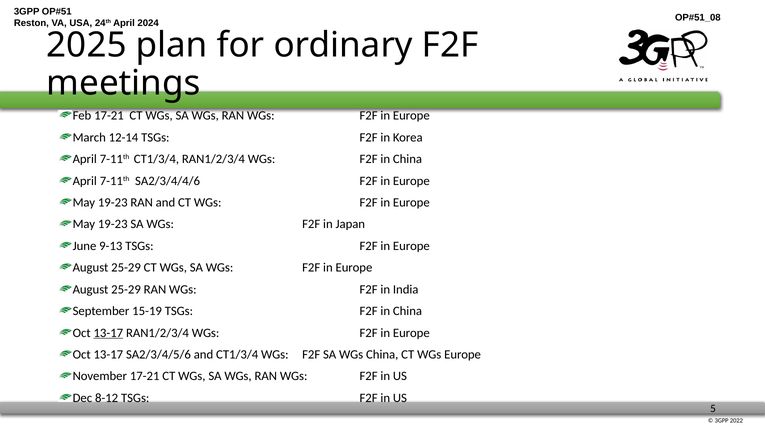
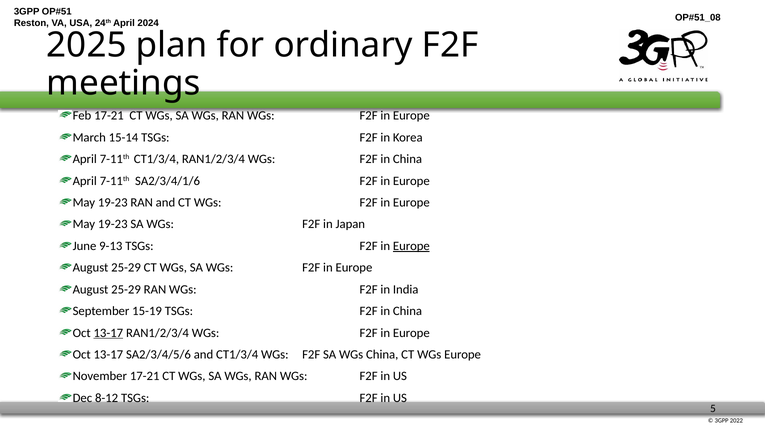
12-14: 12-14 -> 15-14
SA2/3/4/4/6: SA2/3/4/4/6 -> SA2/3/4/1/6
Europe at (411, 246) underline: none -> present
